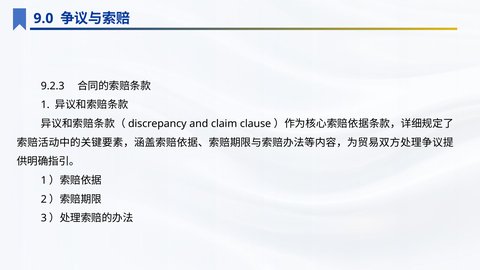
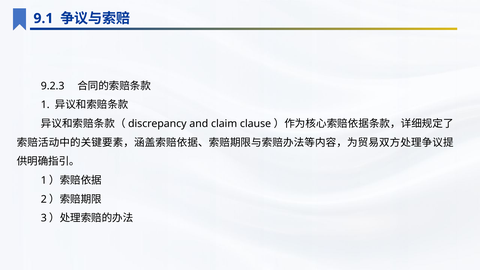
9.0: 9.0 -> 9.1
